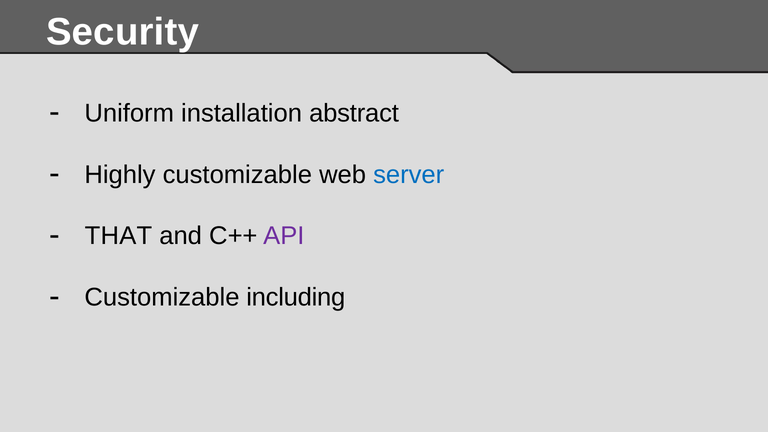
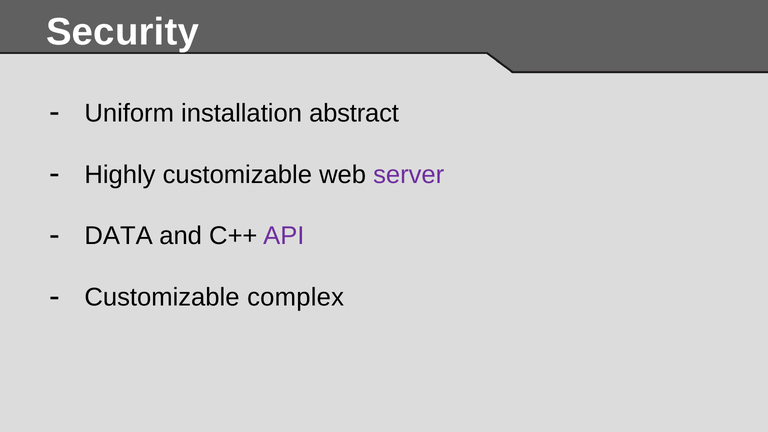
server colour: blue -> purple
THAT: THAT -> DATA
including: including -> complex
